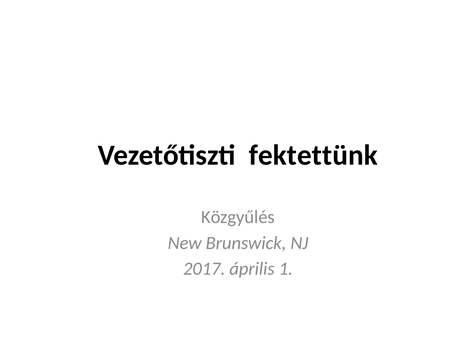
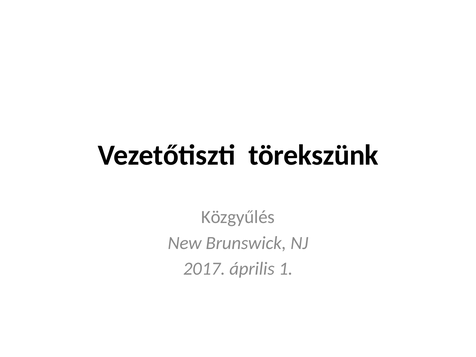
fektettünk: fektettünk -> törekszünk
